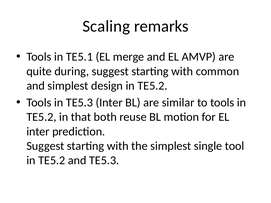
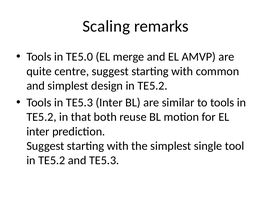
TE5.1: TE5.1 -> TE5.0
during: during -> centre
